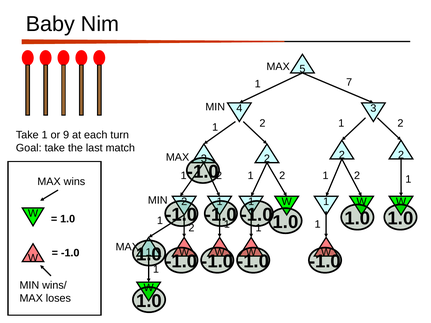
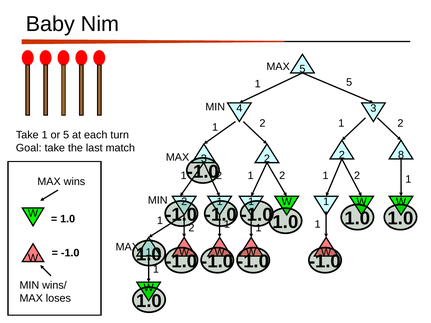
1 7: 7 -> 5
or 9: 9 -> 5
2 at (401, 155): 2 -> 8
